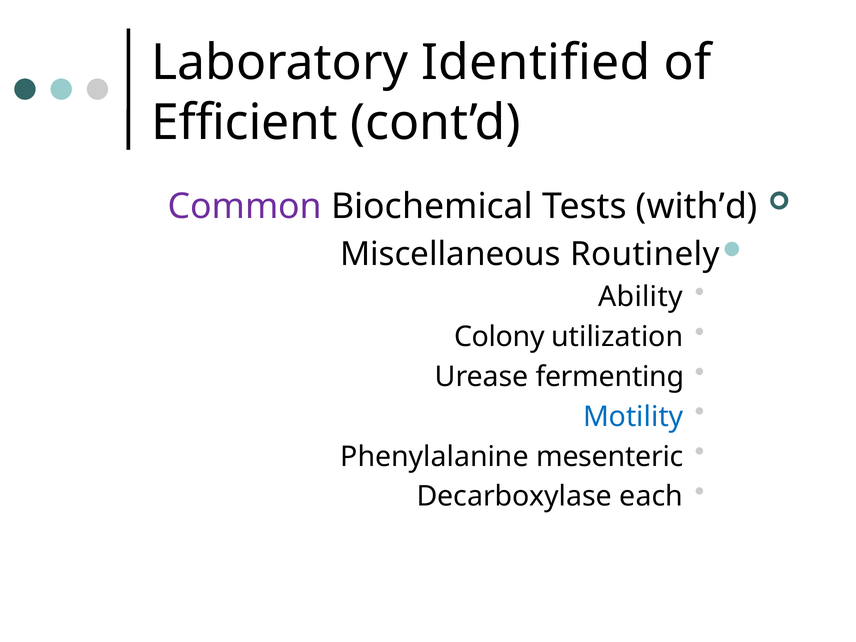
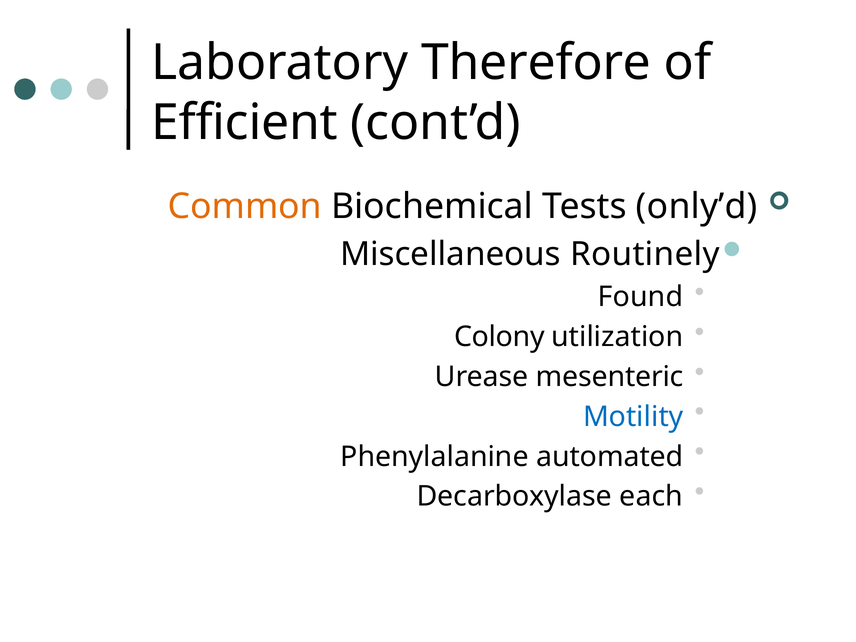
Identified: Identified -> Therefore
Common colour: purple -> orange
with’d: with’d -> only’d
Ability: Ability -> Found
fermenting: fermenting -> mesenteric
mesenteric: mesenteric -> automated
